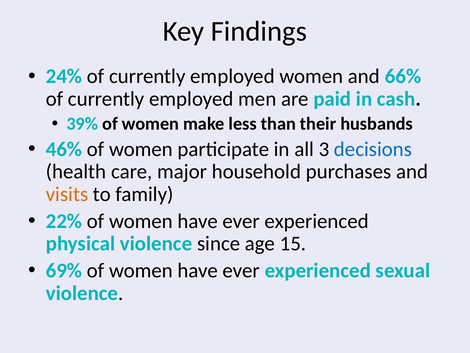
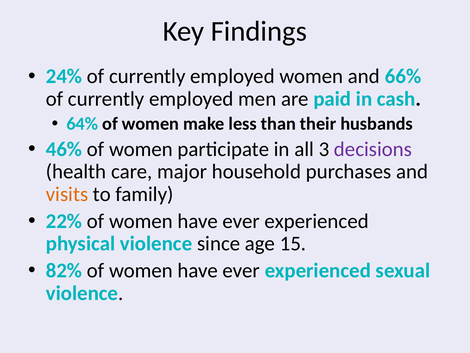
39%: 39% -> 64%
decisions colour: blue -> purple
69%: 69% -> 82%
